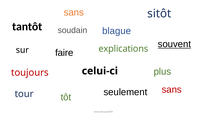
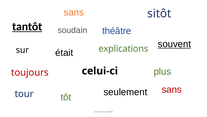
tantôt underline: none -> present
blague: blague -> théâtre
faire: faire -> était
